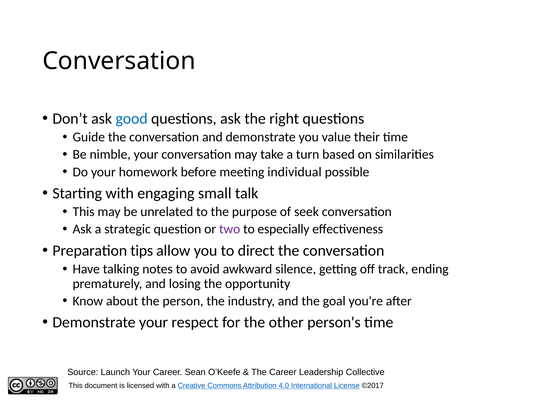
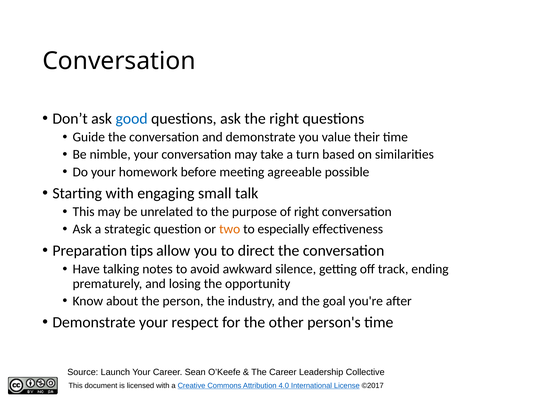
individual: individual -> agreeable
of seek: seek -> right
two colour: purple -> orange
